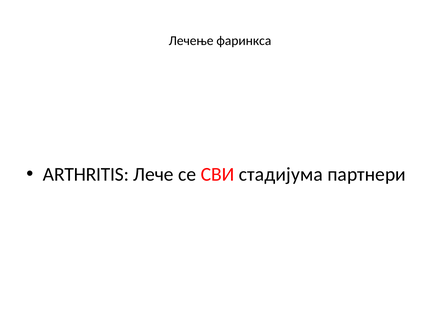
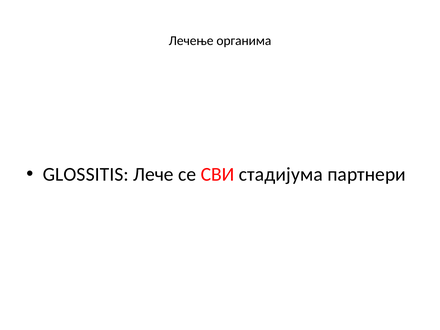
фаринкса: фаринкса -> органима
ARTHRITIS: ARTHRITIS -> GLOSSITIS
